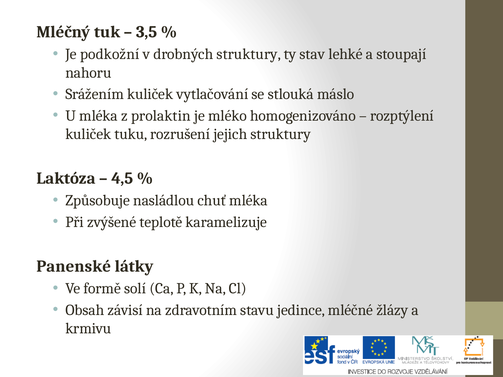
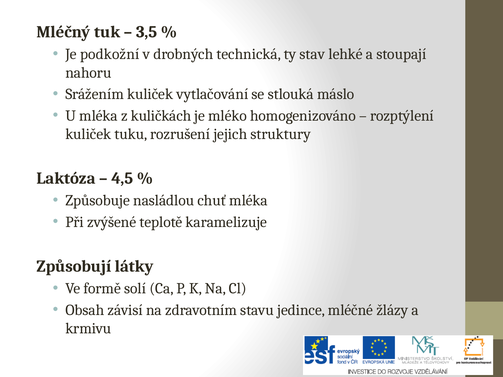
drobných struktury: struktury -> technická
prolaktin: prolaktin -> kuličkách
Panenské: Panenské -> Způsobují
